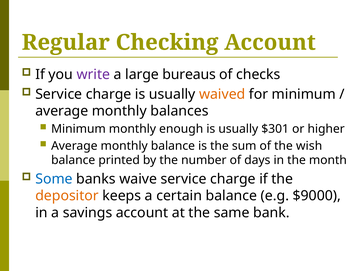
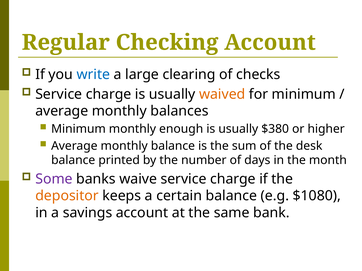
write colour: purple -> blue
bureaus: bureaus -> clearing
$301: $301 -> $380
wish: wish -> desk
Some colour: blue -> purple
$9000: $9000 -> $1080
